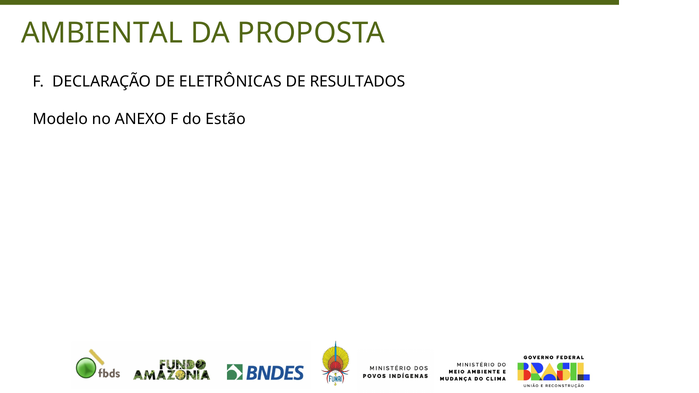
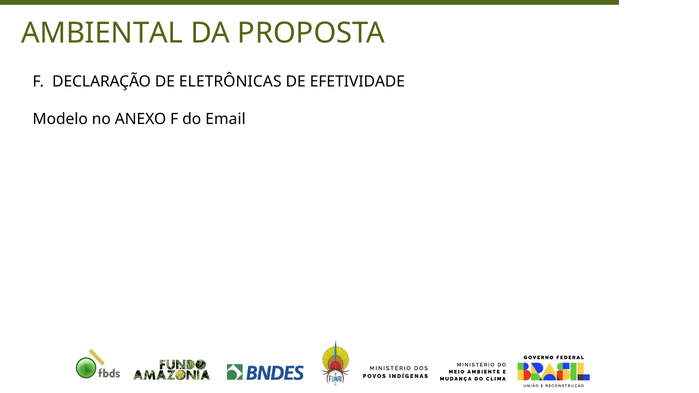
RESULTADOS: RESULTADOS -> EFETIVIDADE
Estão: Estão -> Email
